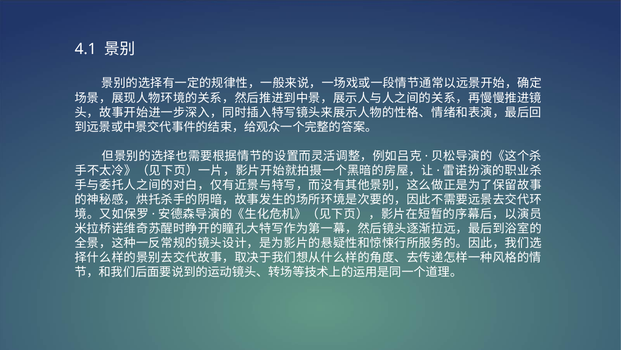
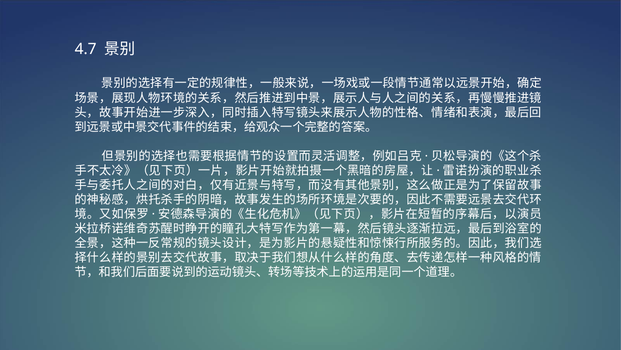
4.1: 4.1 -> 4.7
